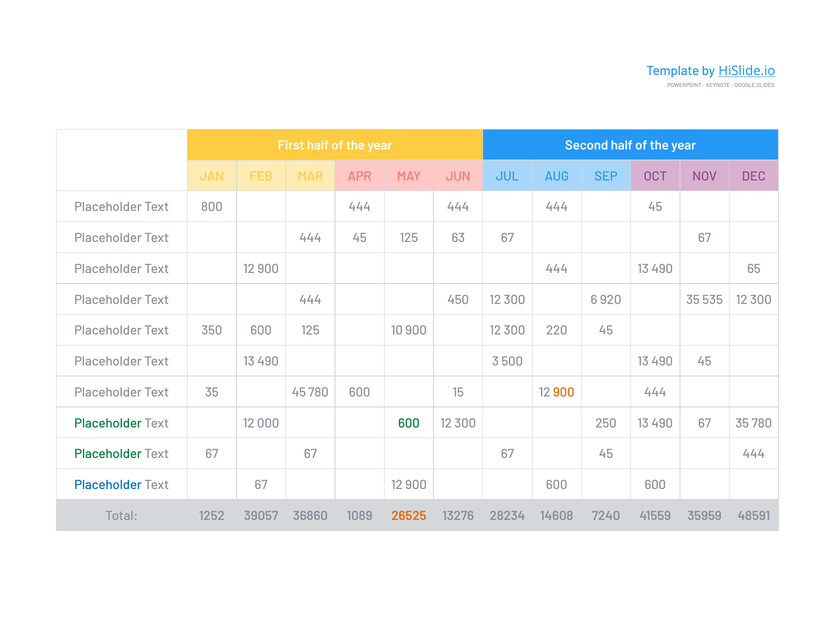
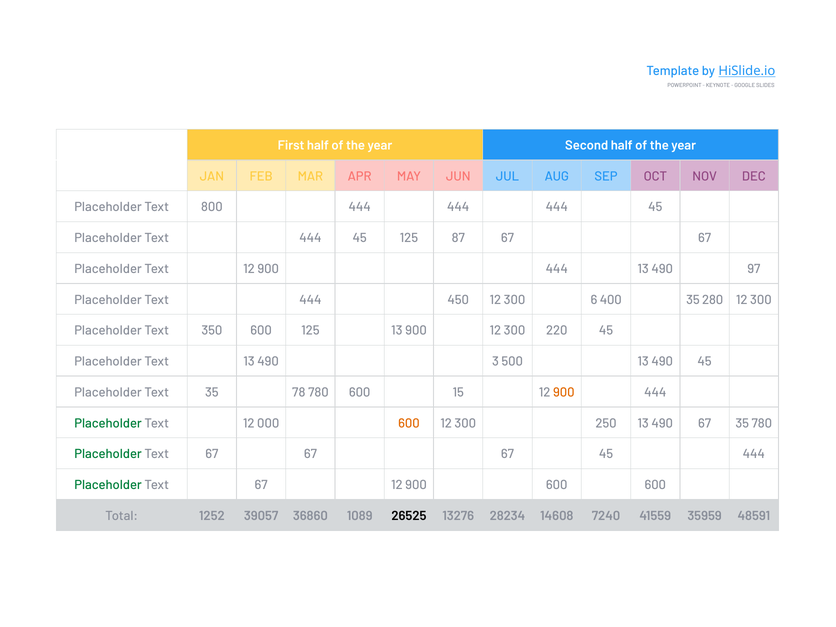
63: 63 -> 87
65: 65 -> 97
920: 920 -> 400
535: 535 -> 280
125 10: 10 -> 13
35 45: 45 -> 78
600 at (409, 423) colour: green -> orange
Placeholder at (108, 485) colour: blue -> green
26525 colour: orange -> black
